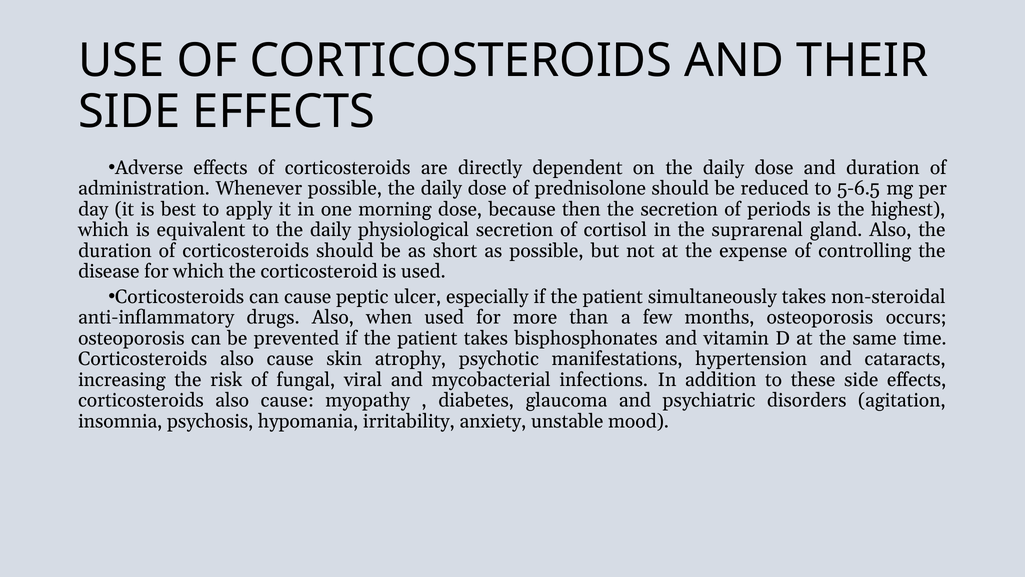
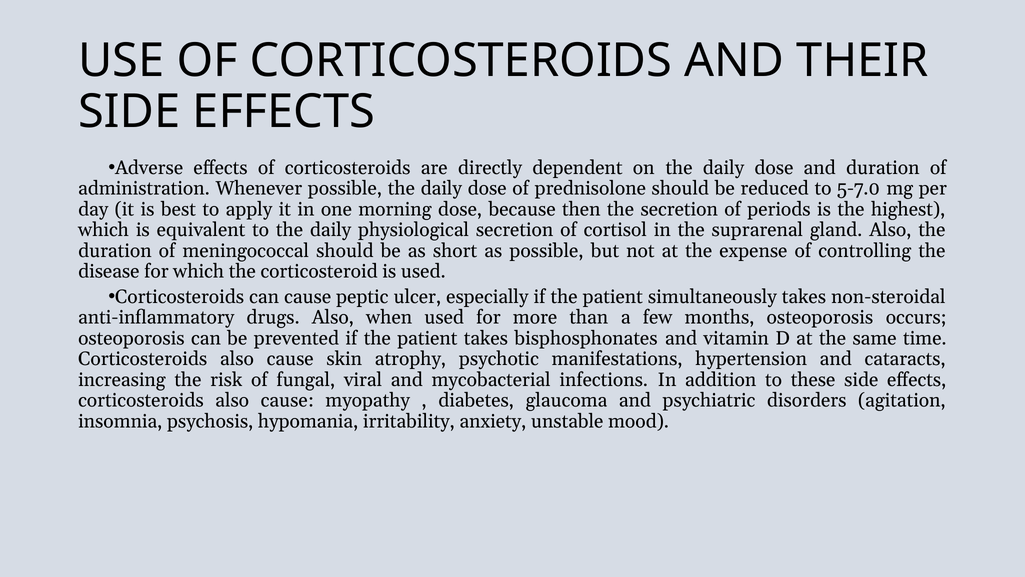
5-6.5: 5-6.5 -> 5-7.0
duration of corticosteroids: corticosteroids -> meningococcal
